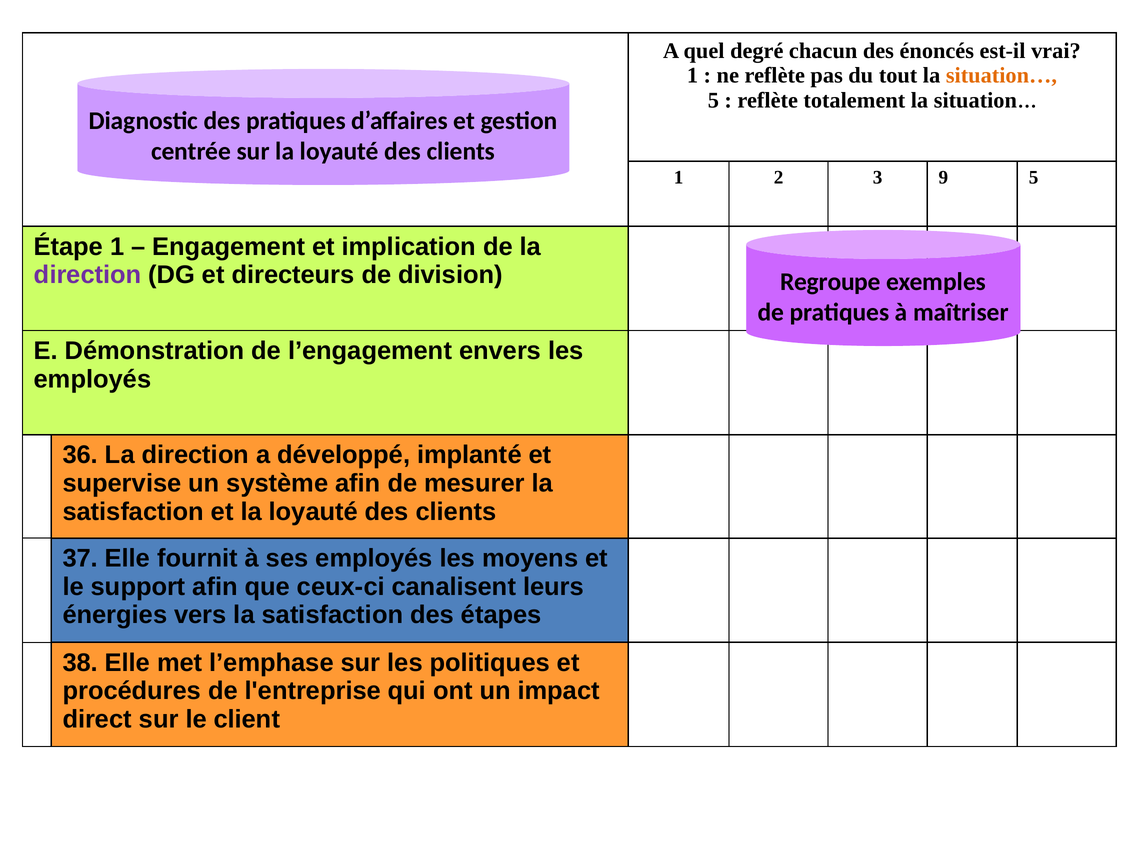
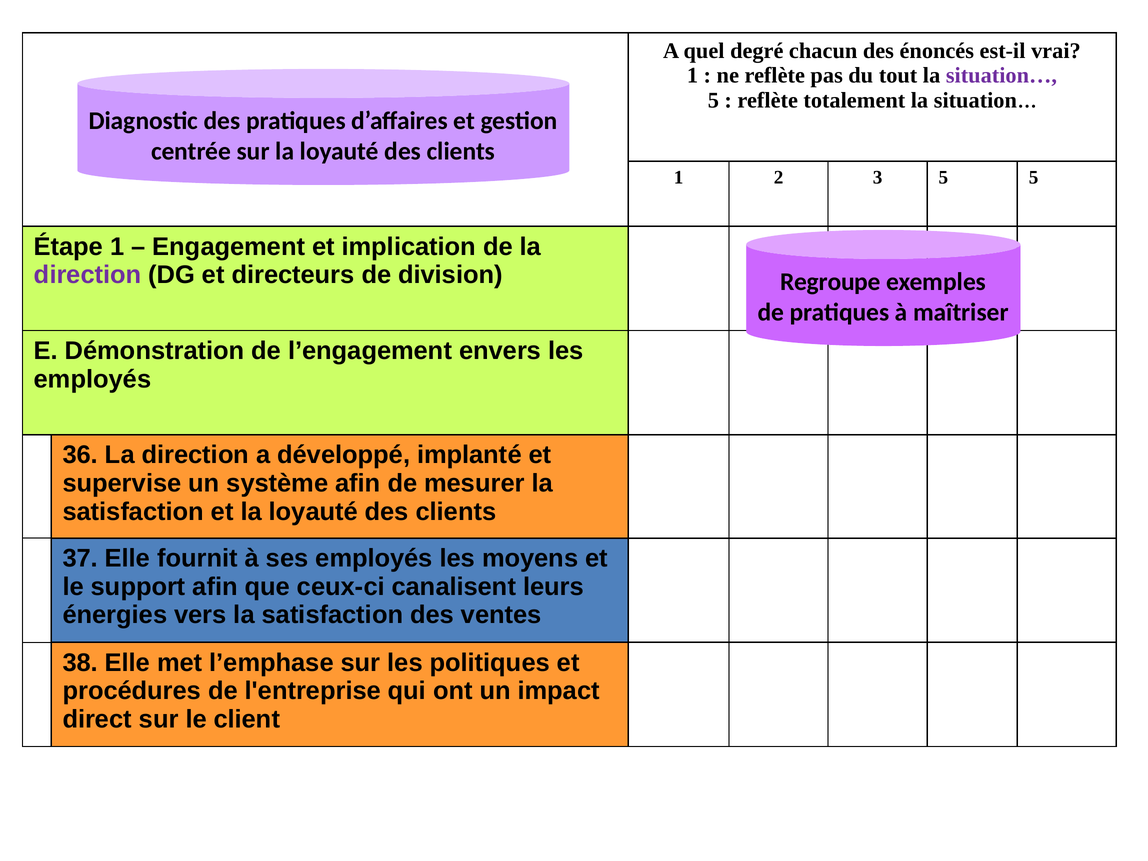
situation… at (1001, 76) colour: orange -> purple
3 9: 9 -> 5
étapes: étapes -> ventes
